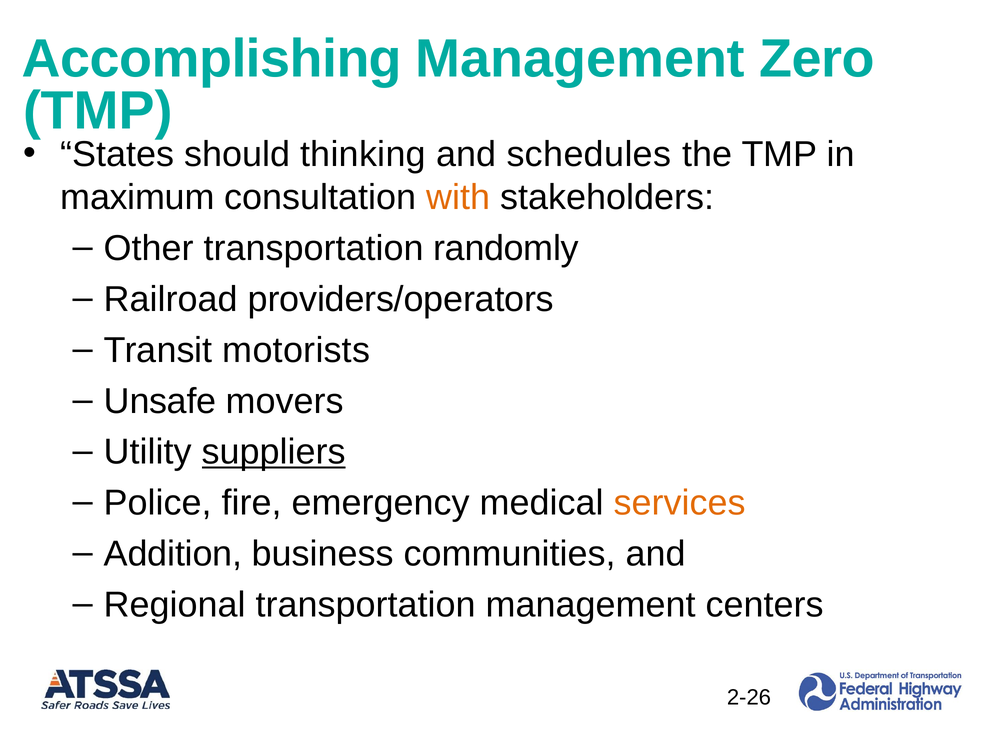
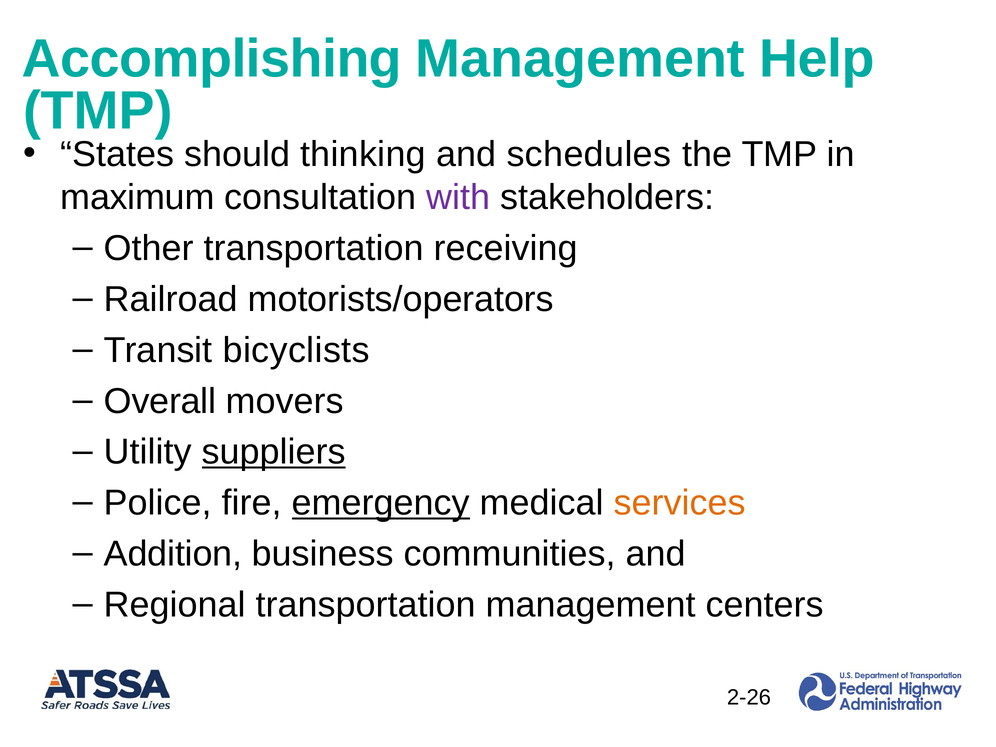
Zero: Zero -> Help
with colour: orange -> purple
randomly: randomly -> receiving
providers/operators: providers/operators -> motorists/operators
motorists: motorists -> bicyclists
Unsafe: Unsafe -> Overall
emergency underline: none -> present
